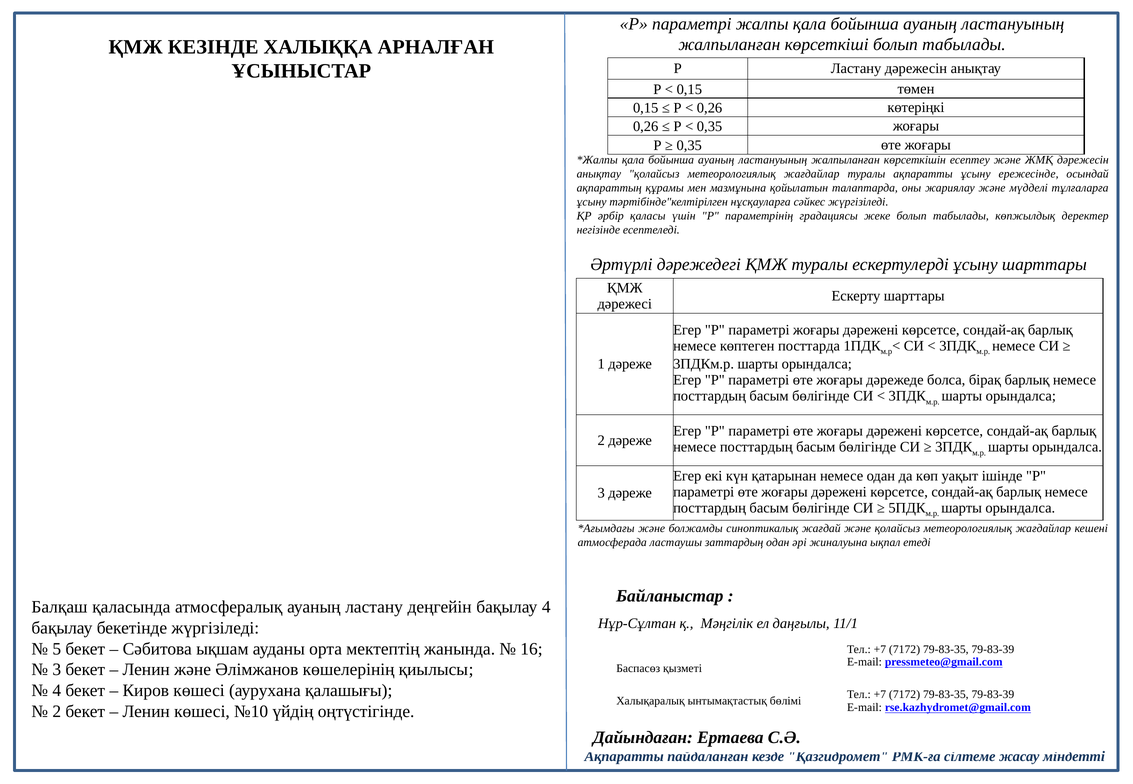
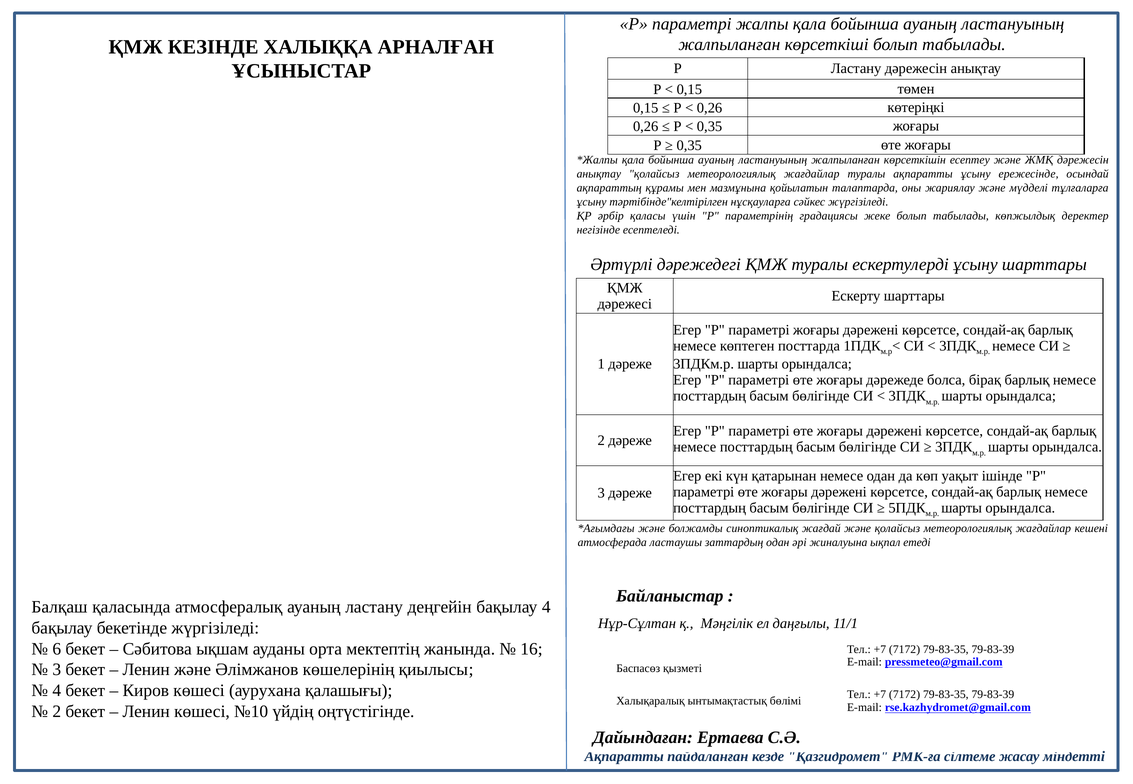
5: 5 -> 6
